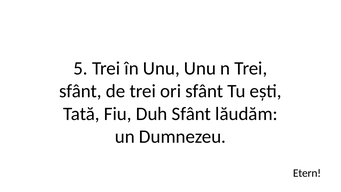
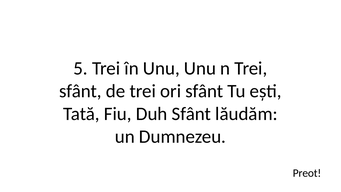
Etern: Etern -> Preot
